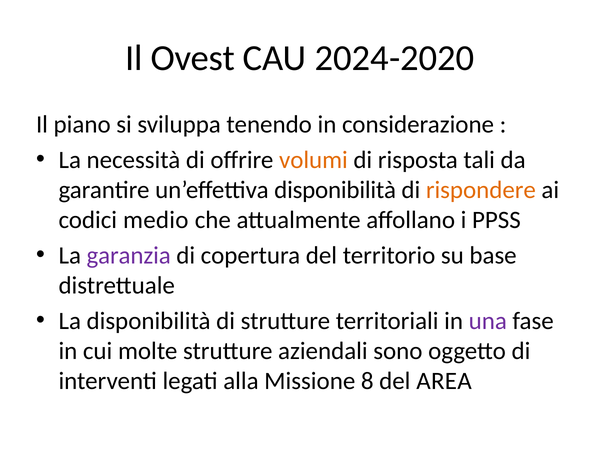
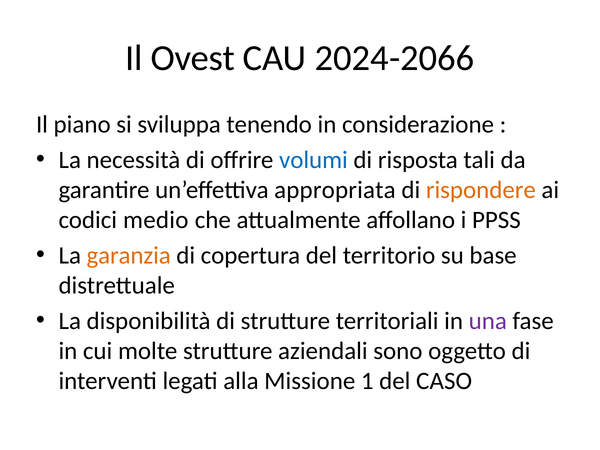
2024-2020: 2024-2020 -> 2024-2066
volumi colour: orange -> blue
un’effettiva disponibilità: disponibilità -> appropriata
garanzia colour: purple -> orange
8: 8 -> 1
AREA: AREA -> CASO
